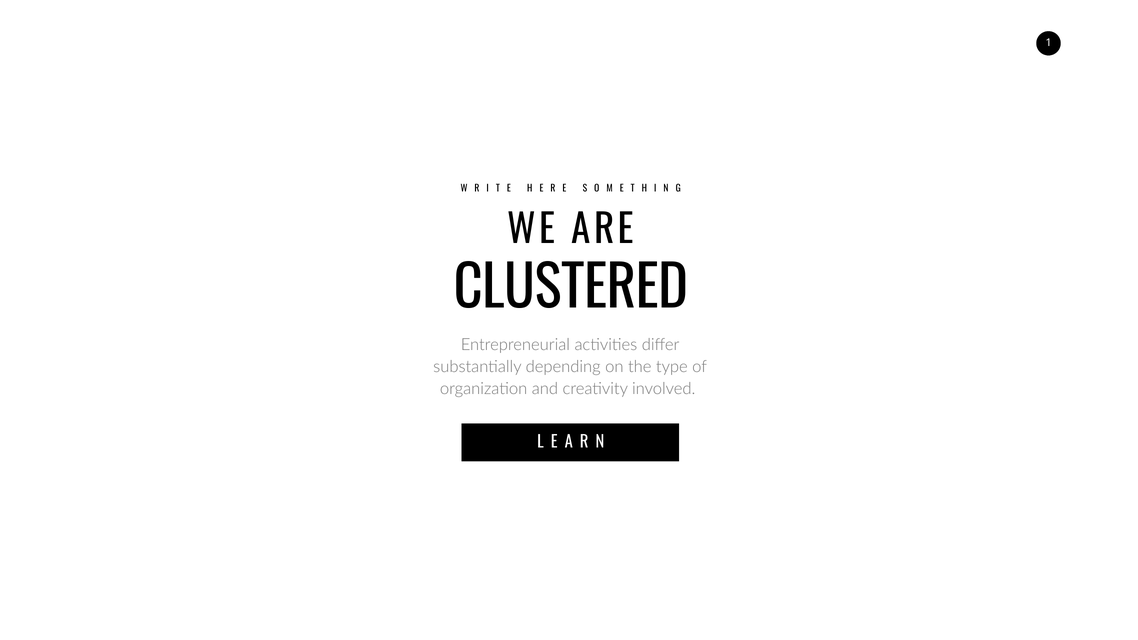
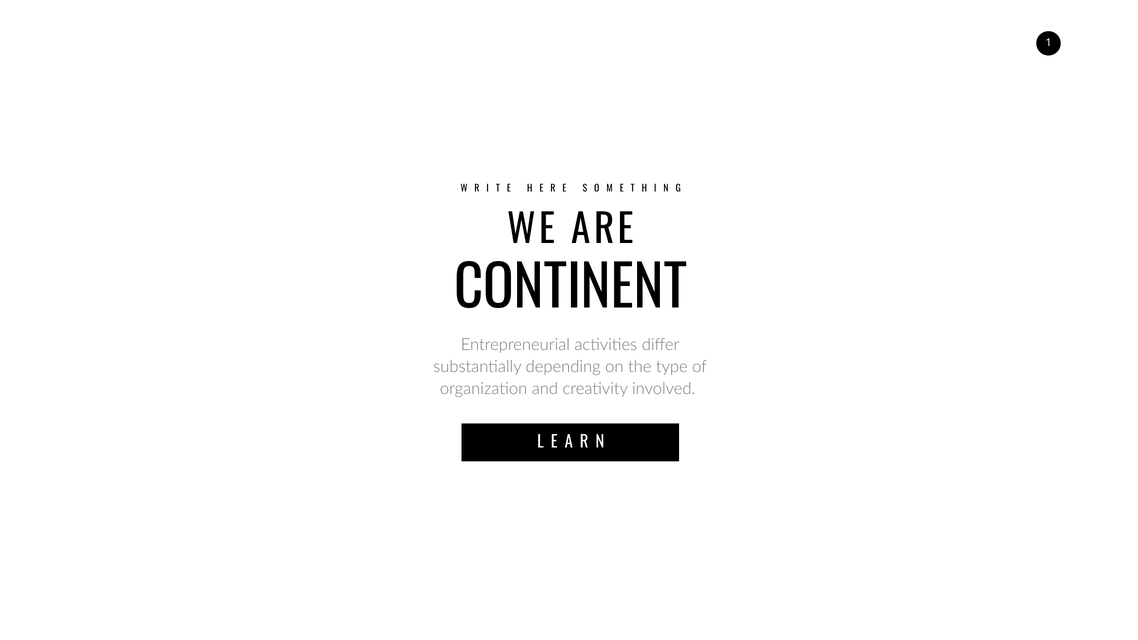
CLUSTERED: CLUSTERED -> CONTINENT
